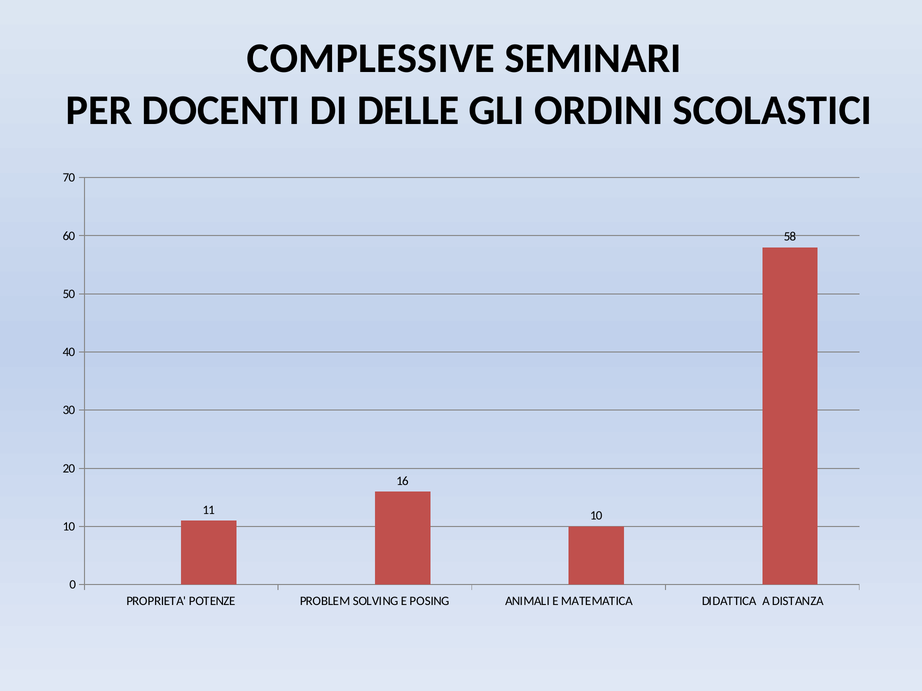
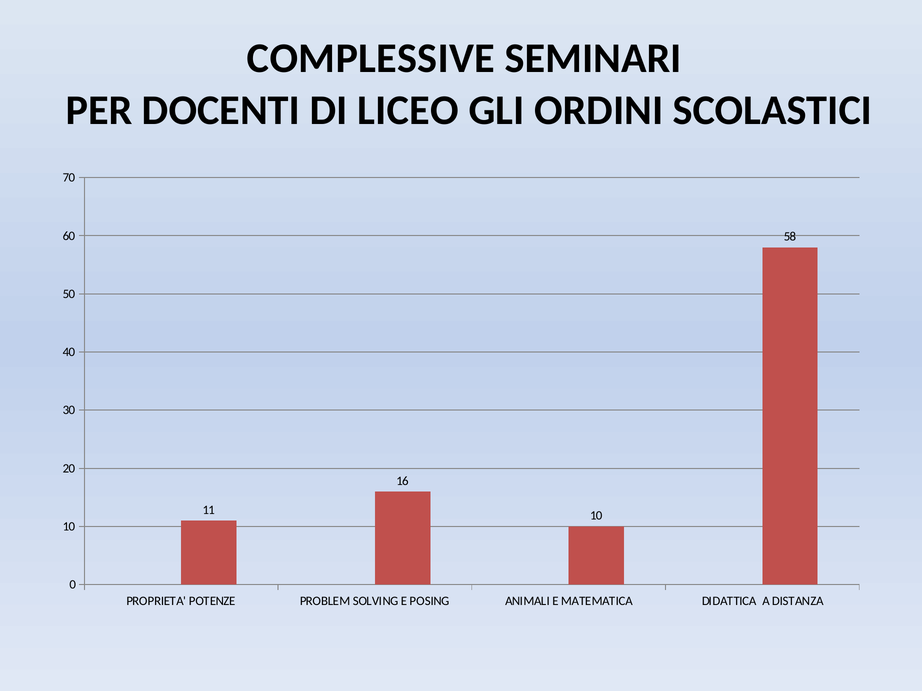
DELLE: DELLE -> LICEO
